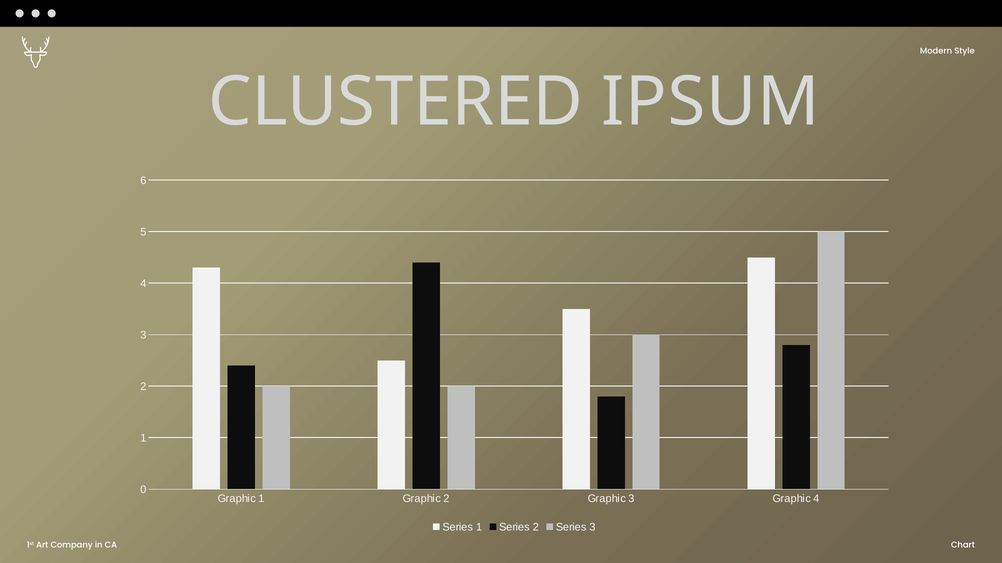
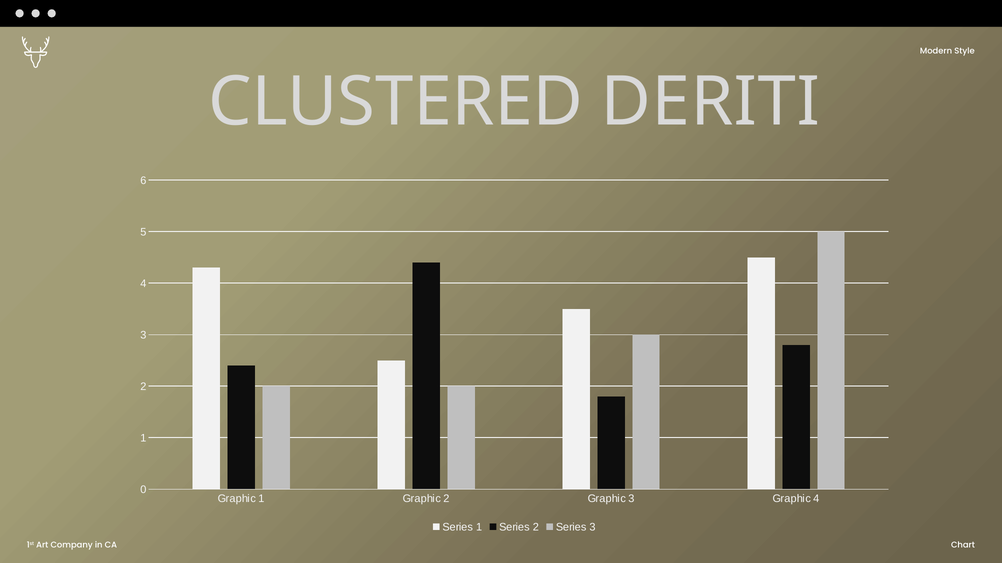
IPSUM: IPSUM -> DERITI
